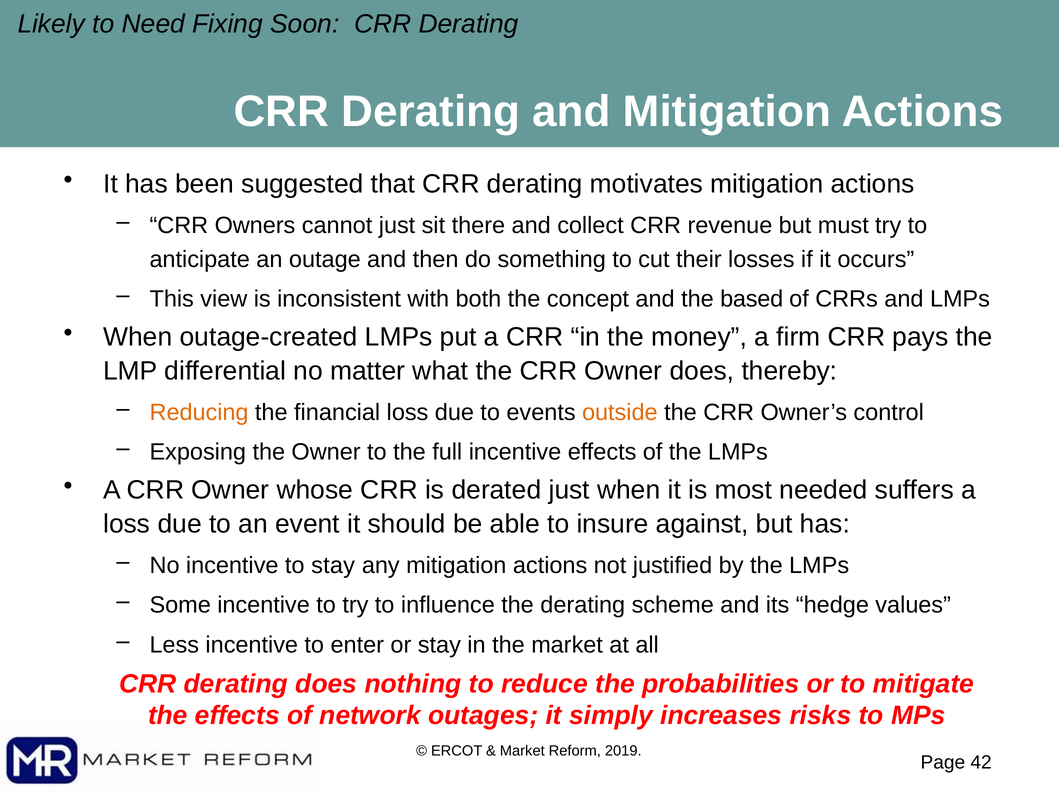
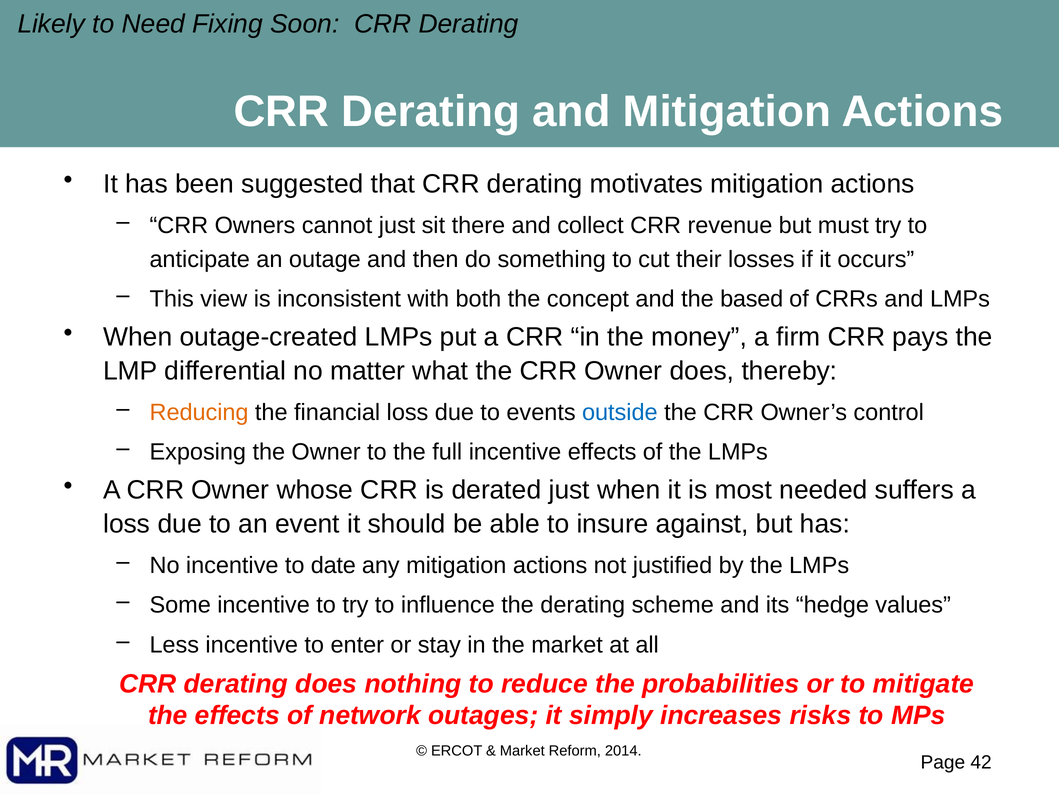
outside colour: orange -> blue
to stay: stay -> date
2019: 2019 -> 2014
